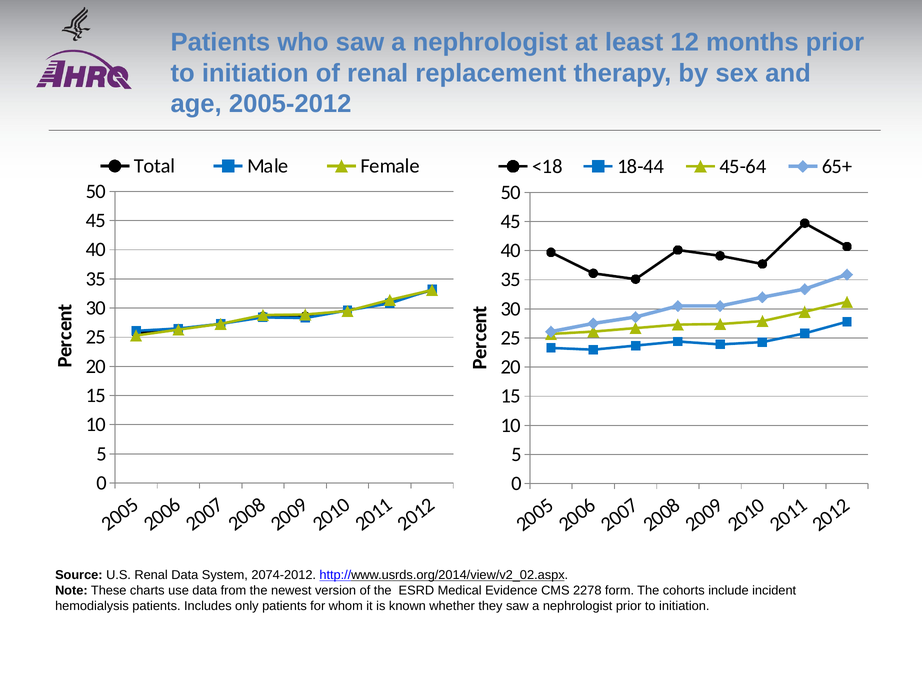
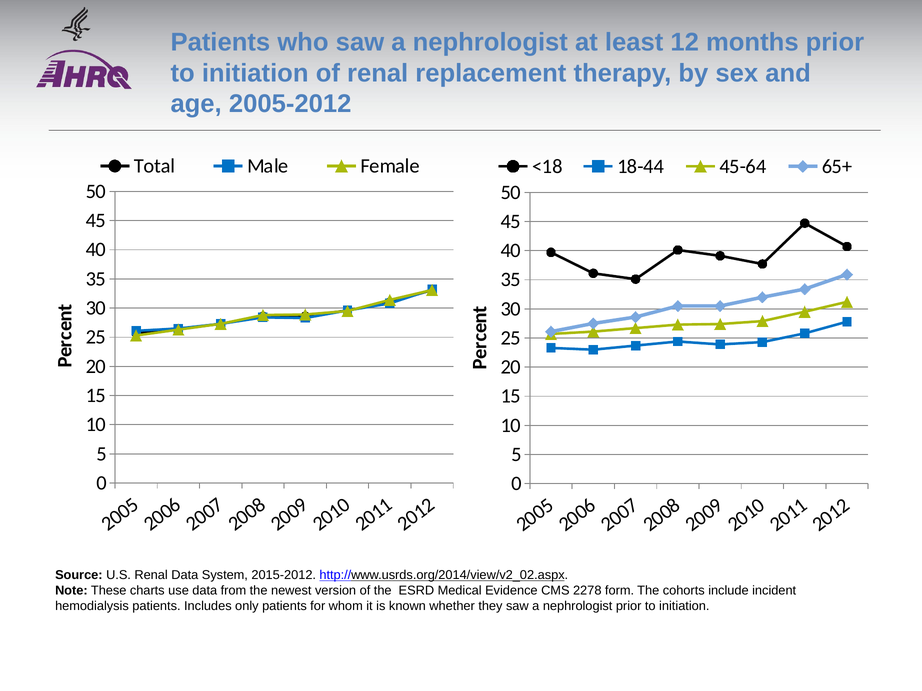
2074-2012: 2074-2012 -> 2015-2012
